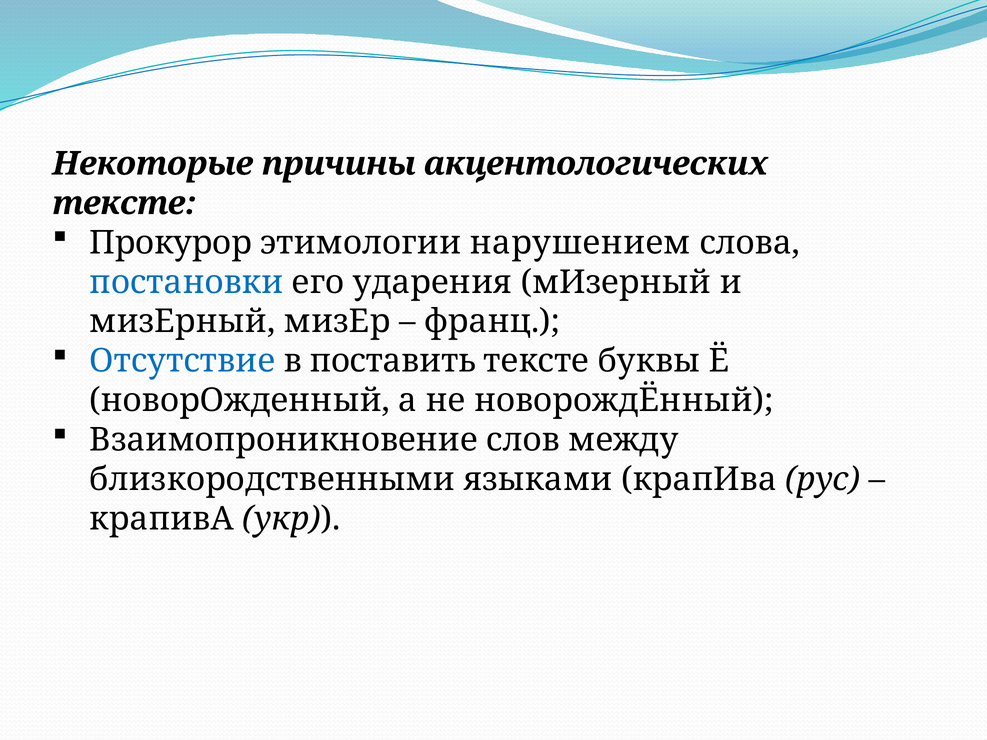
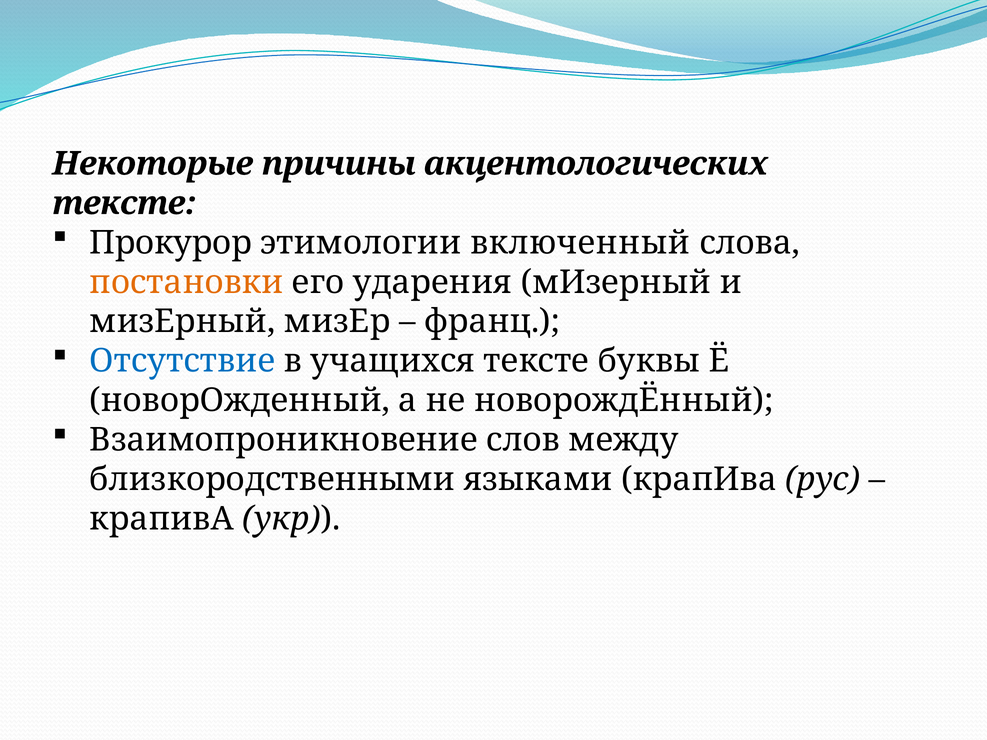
нарушением: нарушением -> включенный
постановки colour: blue -> orange
поставить: поставить -> учащихся
